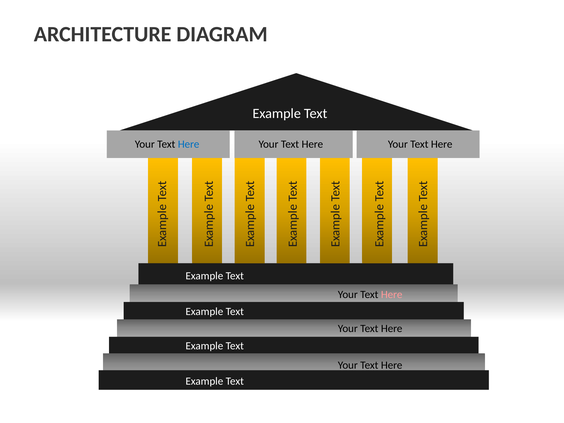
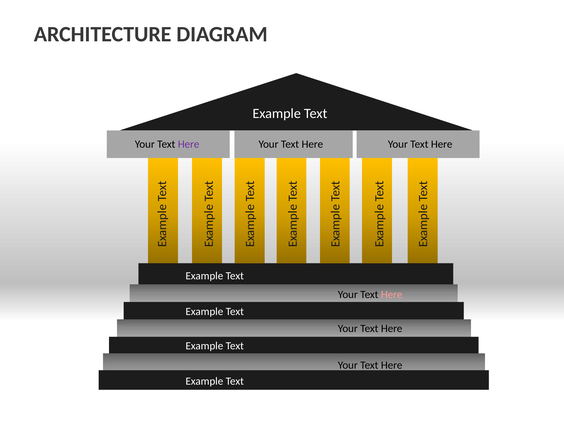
Here at (189, 144) colour: blue -> purple
